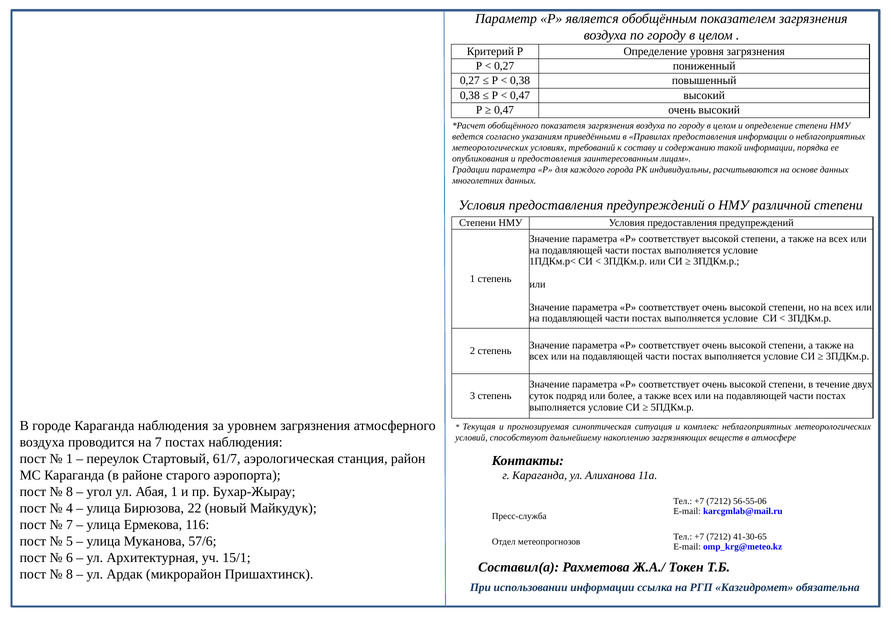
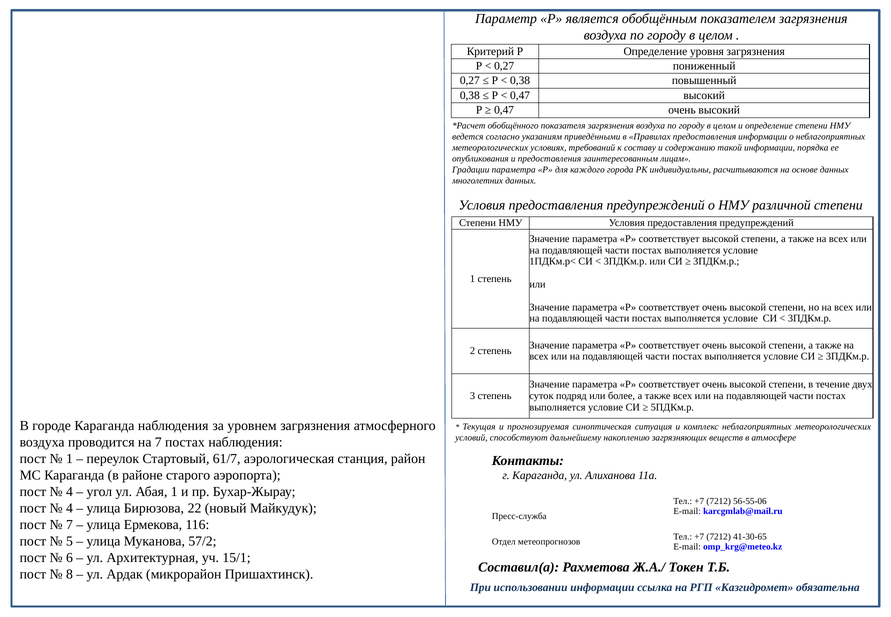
8 at (69, 492): 8 -> 4
57/6: 57/6 -> 57/2
